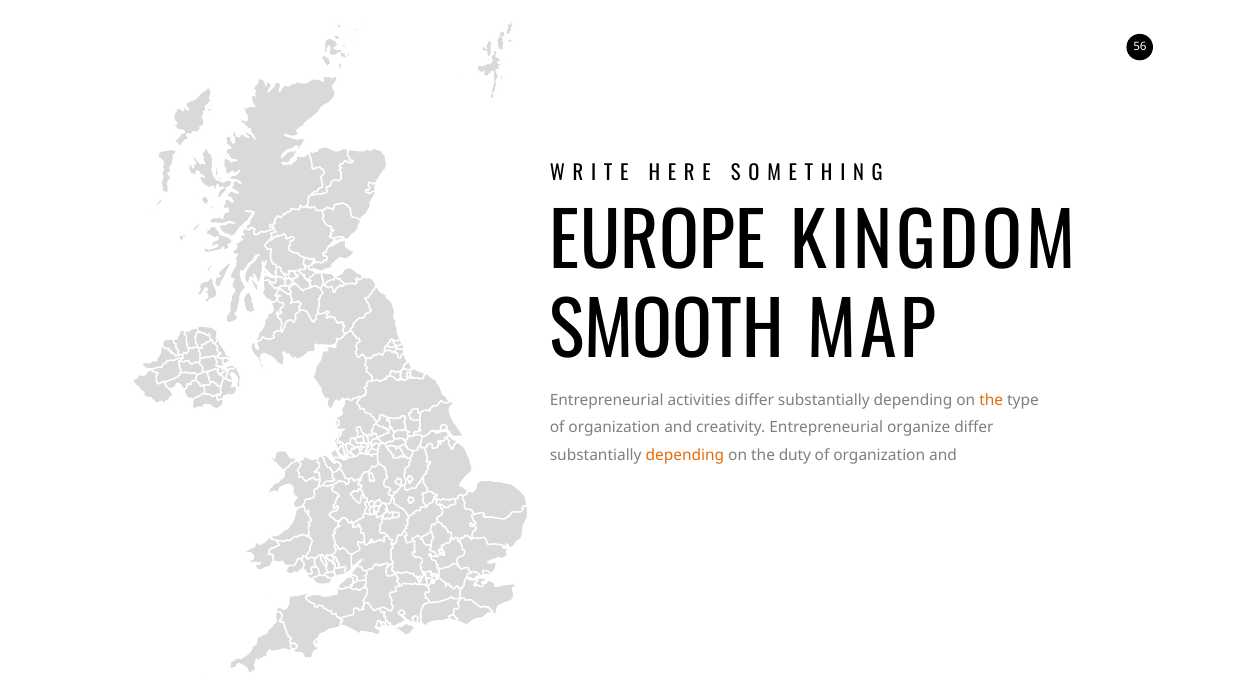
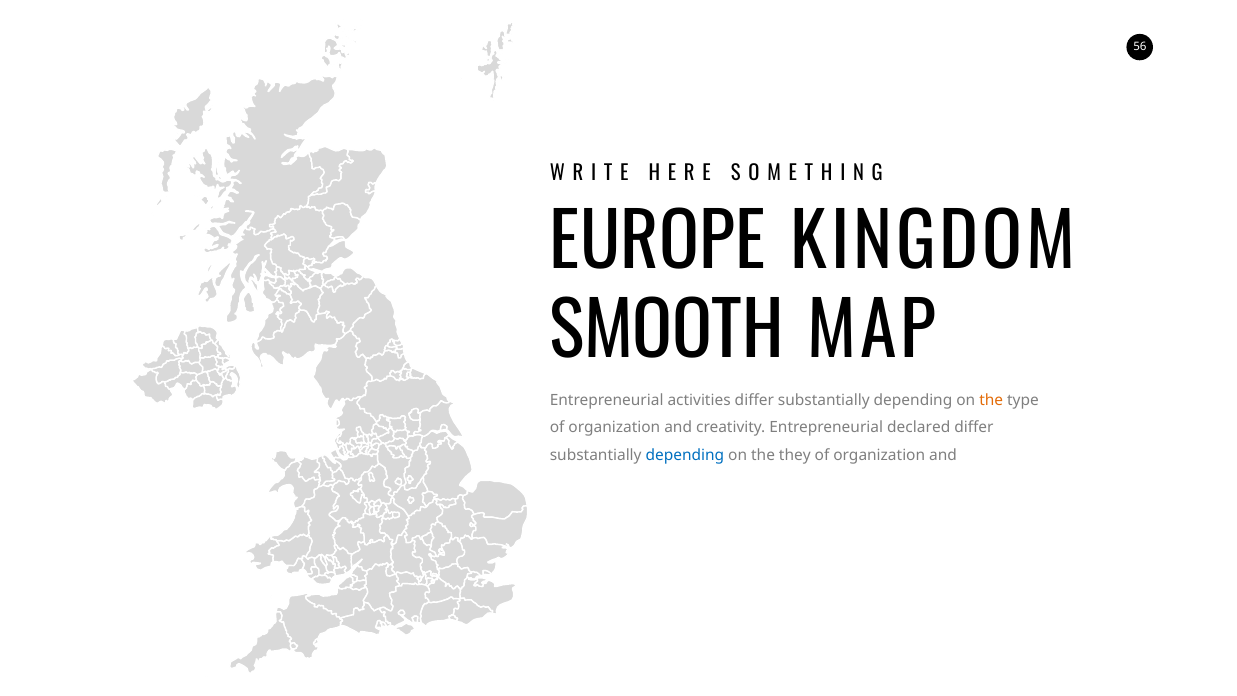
organize: organize -> declared
depending at (685, 456) colour: orange -> blue
duty: duty -> they
